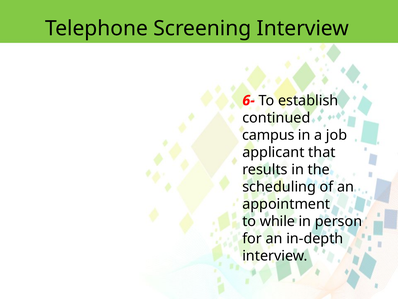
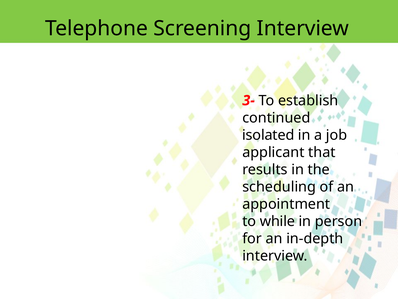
6-: 6- -> 3-
campus: campus -> isolated
